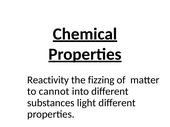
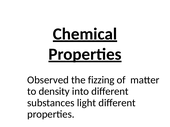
Reactivity: Reactivity -> Observed
cannot: cannot -> density
